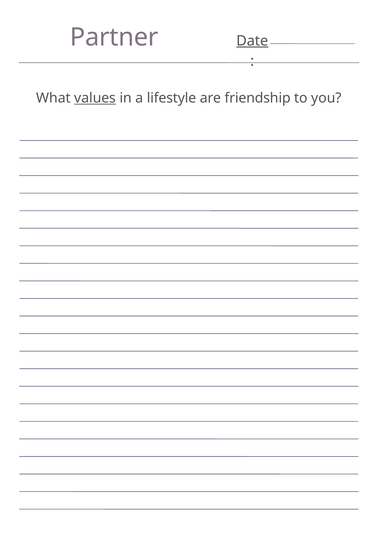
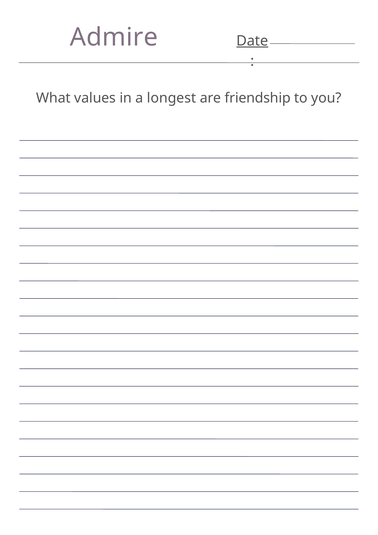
Partner: Partner -> Admire
values underline: present -> none
lifestyle: lifestyle -> longest
